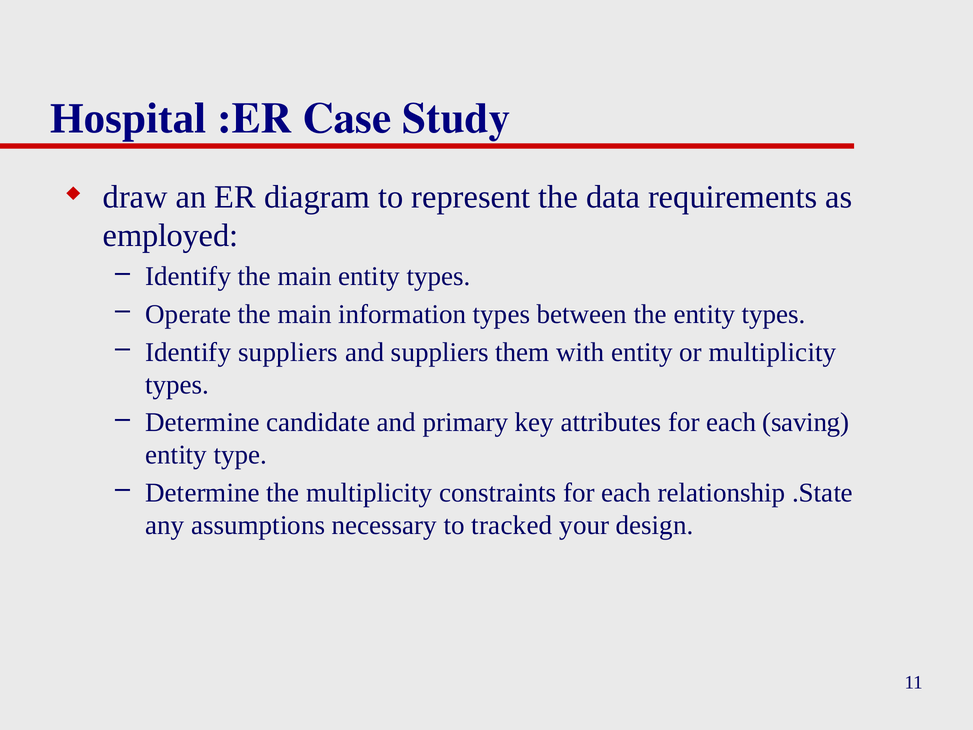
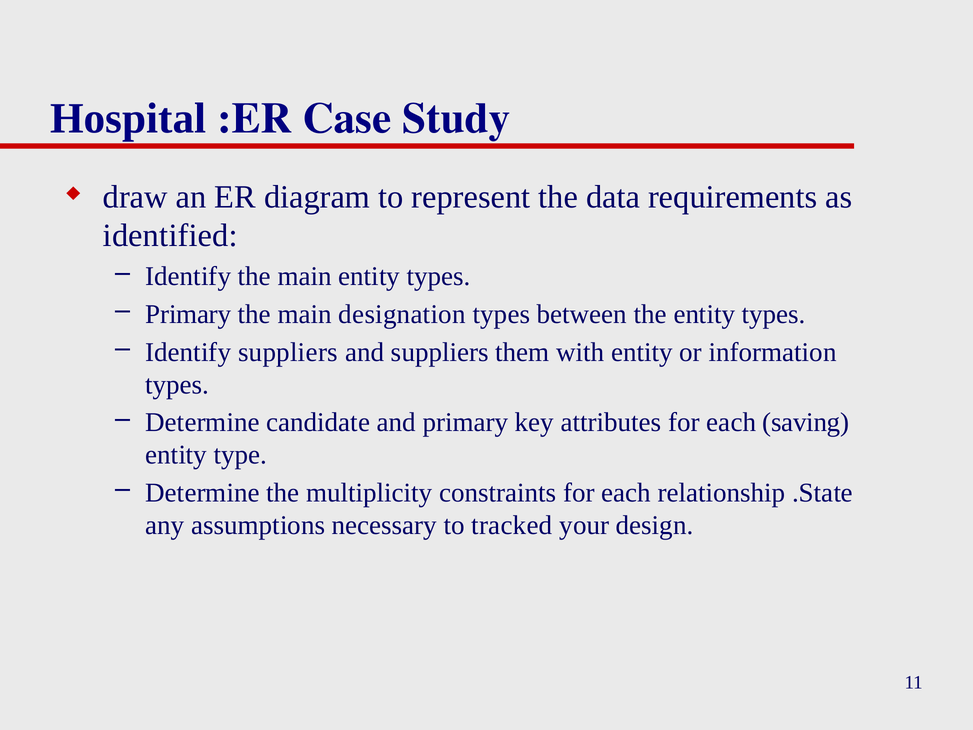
employed: employed -> identified
Operate at (188, 314): Operate -> Primary
information: information -> designation
or multiplicity: multiplicity -> information
